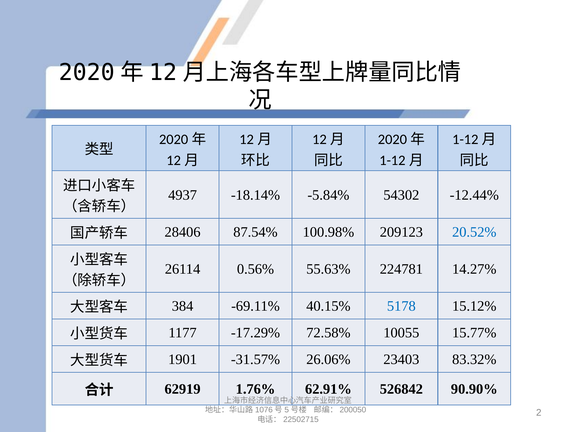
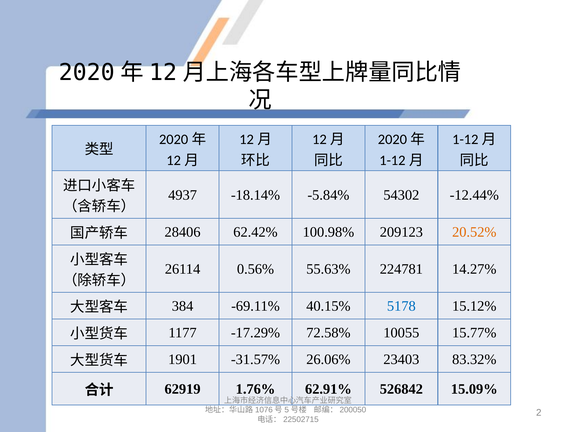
87.54%: 87.54% -> 62.42%
20.52% colour: blue -> orange
90.90%: 90.90% -> 15.09%
